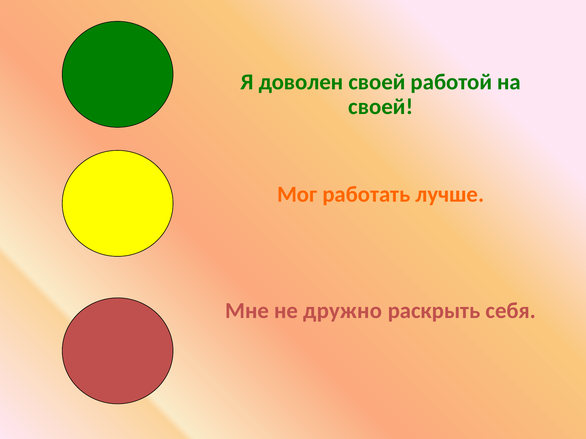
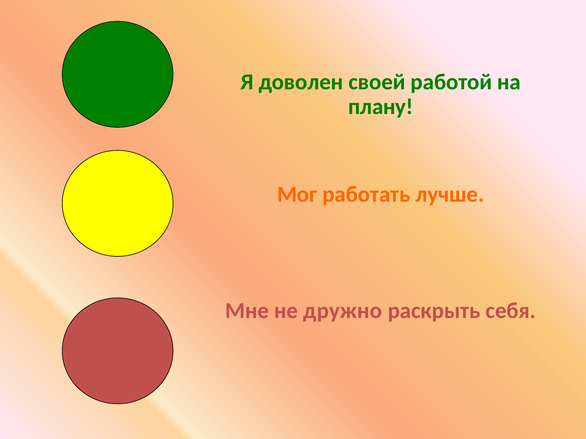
своей at (381, 107): своей -> плану
